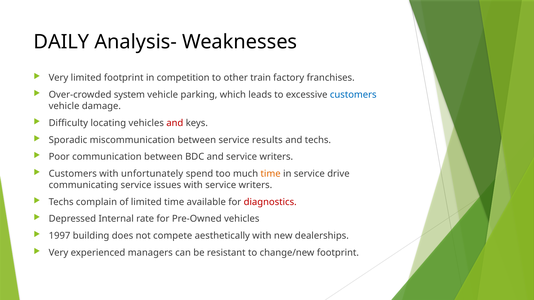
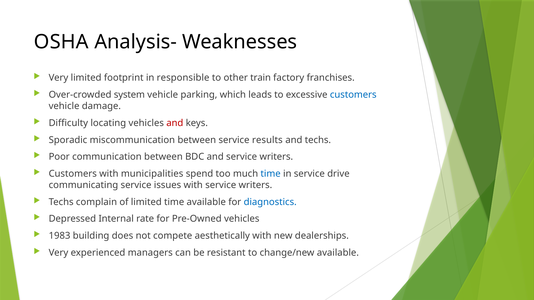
DAILY: DAILY -> OSHA
competition: competition -> responsible
unfortunately: unfortunately -> municipalities
time at (271, 174) colour: orange -> blue
diagnostics colour: red -> blue
1997: 1997 -> 1983
change/new footprint: footprint -> available
